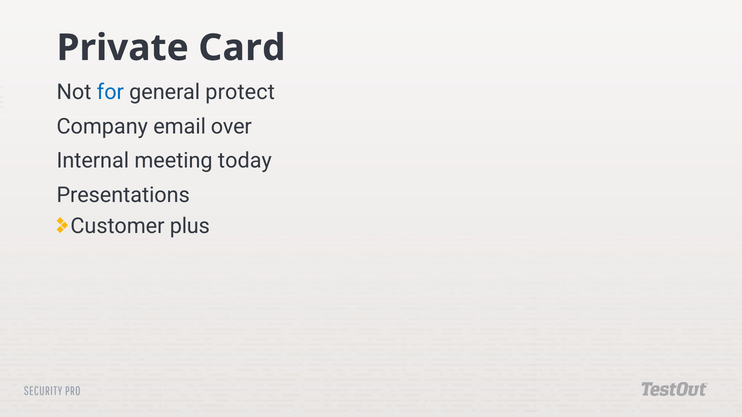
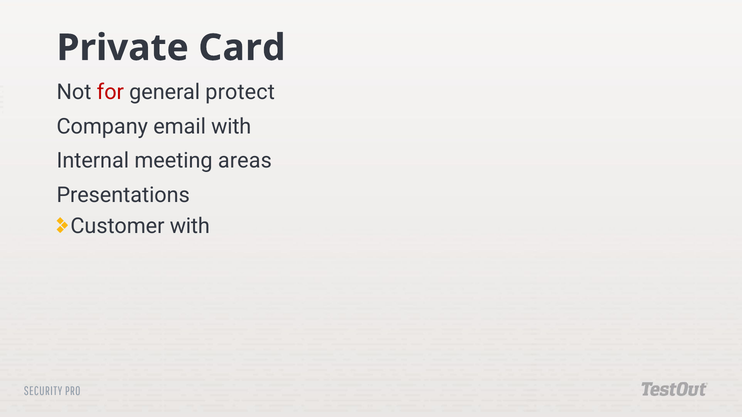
for colour: blue -> red
email over: over -> with
today: today -> areas
Customer plus: plus -> with
